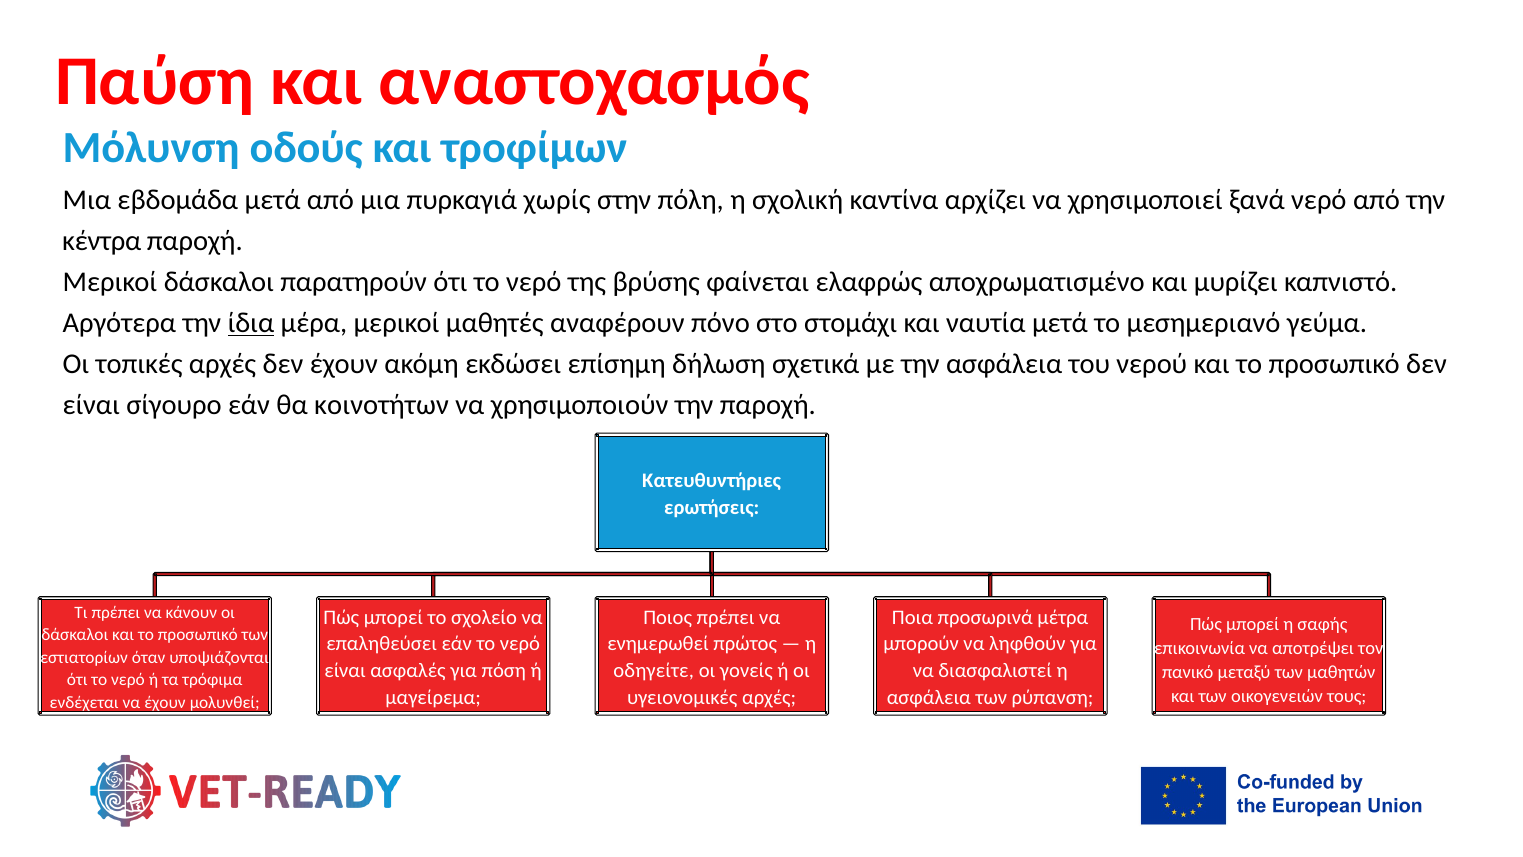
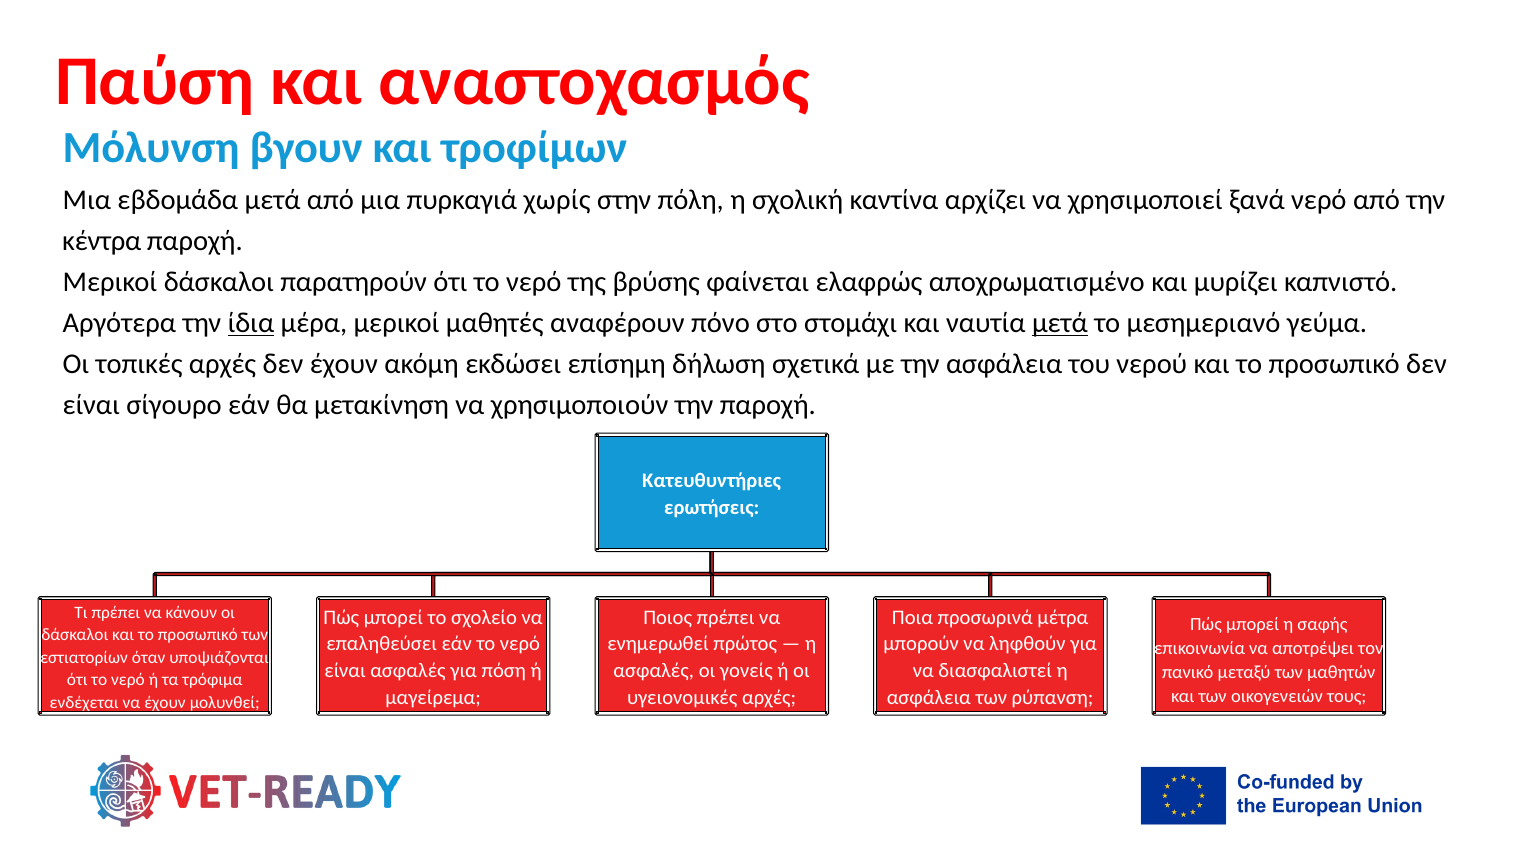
οδούς: οδούς -> βγουν
μετά at (1060, 323) underline: none -> present
κοινοτήτων: κοινοτήτων -> μετακίνηση
οδηγείτε at (654, 671): οδηγείτε -> ασφαλές
